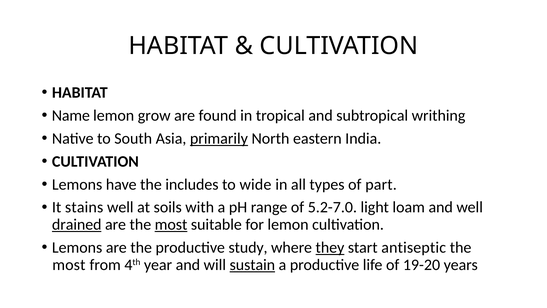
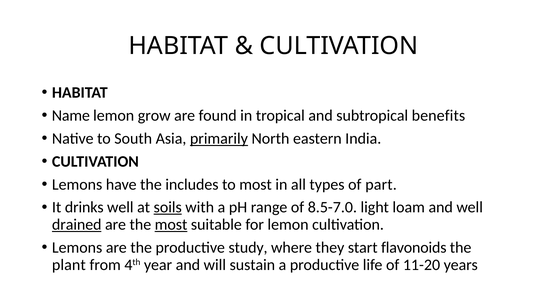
writhing: writhing -> benefits
to wide: wide -> most
stains: stains -> drinks
soils underline: none -> present
5.2-7.0: 5.2-7.0 -> 8.5-7.0
they underline: present -> none
antiseptic: antiseptic -> flavonoids
most at (69, 265): most -> plant
sustain underline: present -> none
19-20: 19-20 -> 11-20
